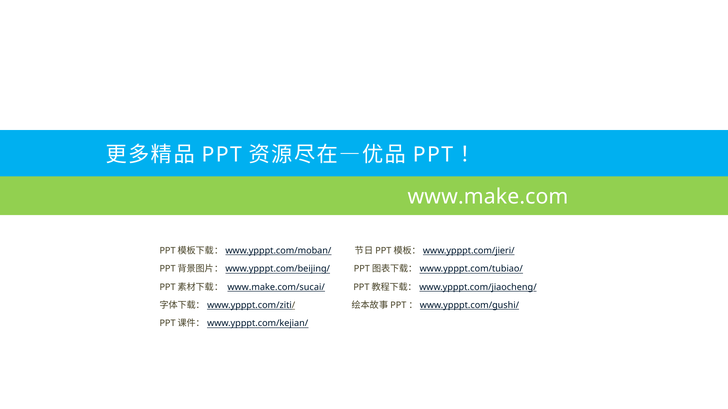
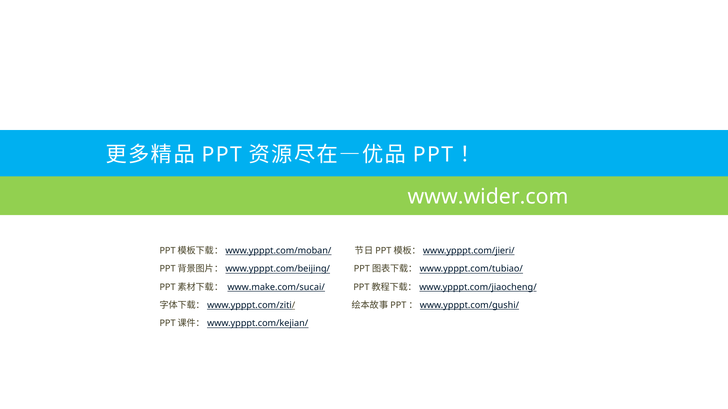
www.make.com: www.make.com -> www.wider.com
